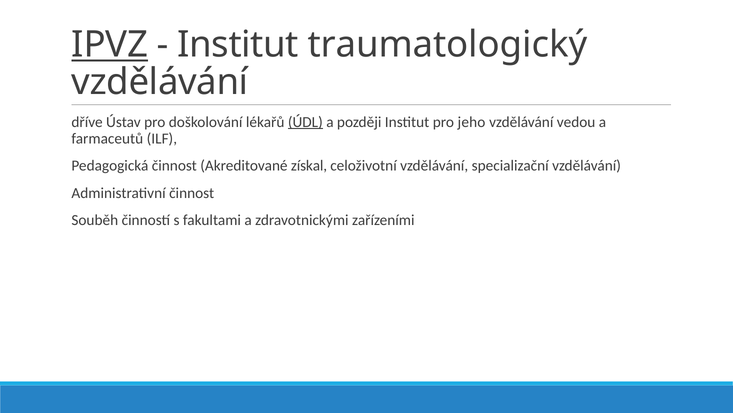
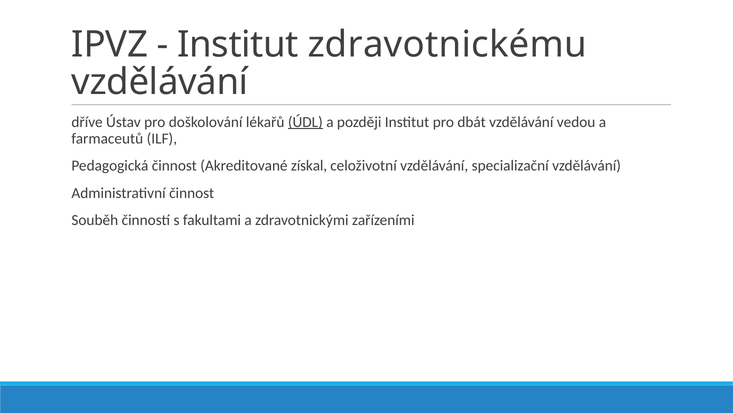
IPVZ underline: present -> none
traumatologický: traumatologický -> zdravotnickému
jeho: jeho -> dbát
